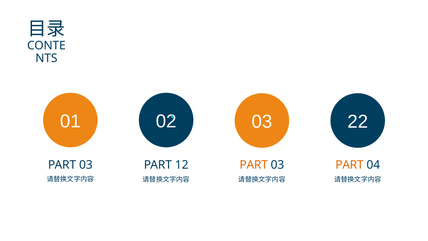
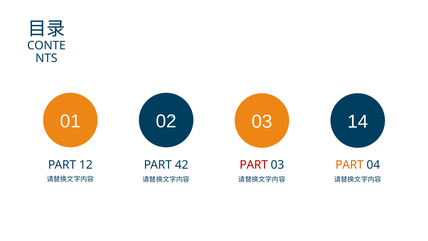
22: 22 -> 14
03 at (86, 165): 03 -> 12
12: 12 -> 42
PART at (254, 165) colour: orange -> red
